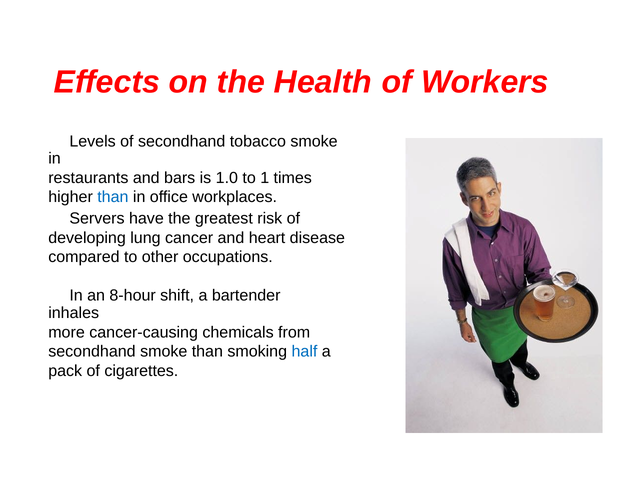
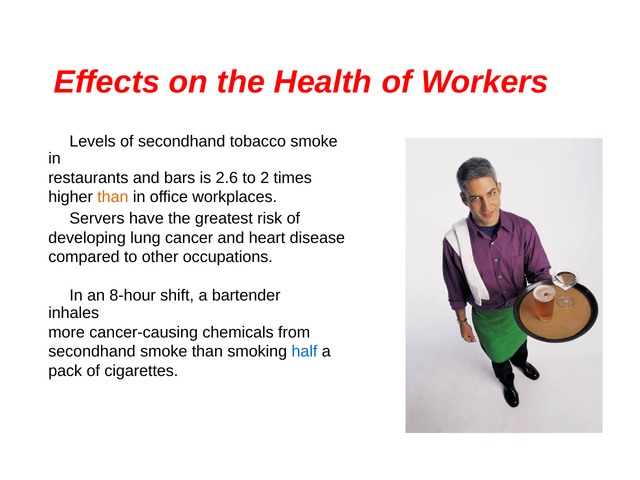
1.0: 1.0 -> 2.6
1: 1 -> 2
than at (113, 197) colour: blue -> orange
